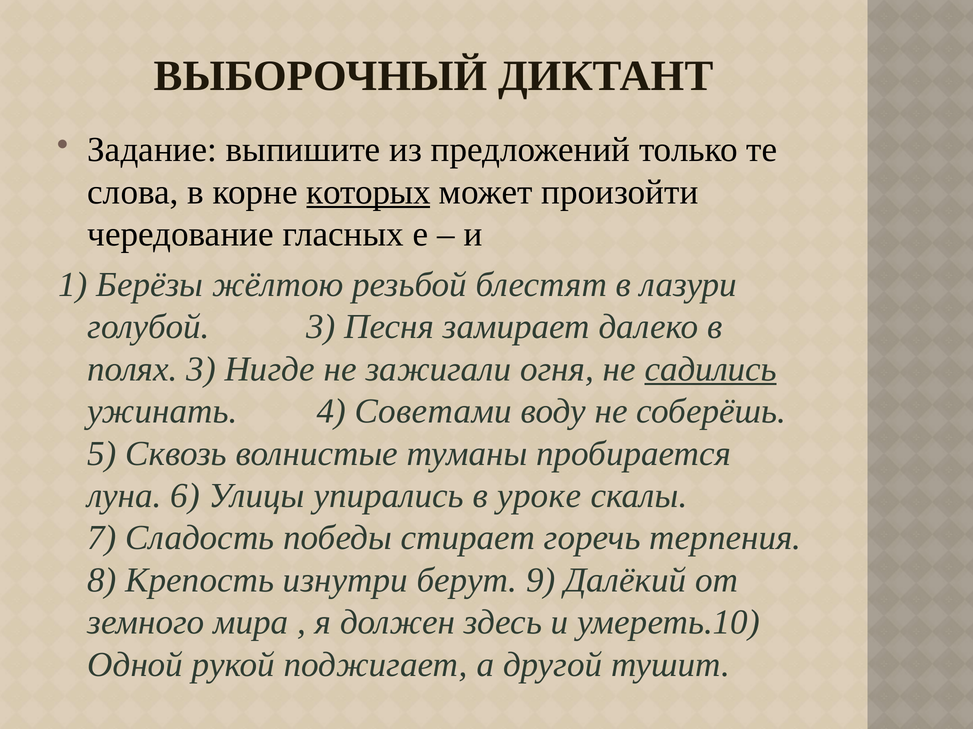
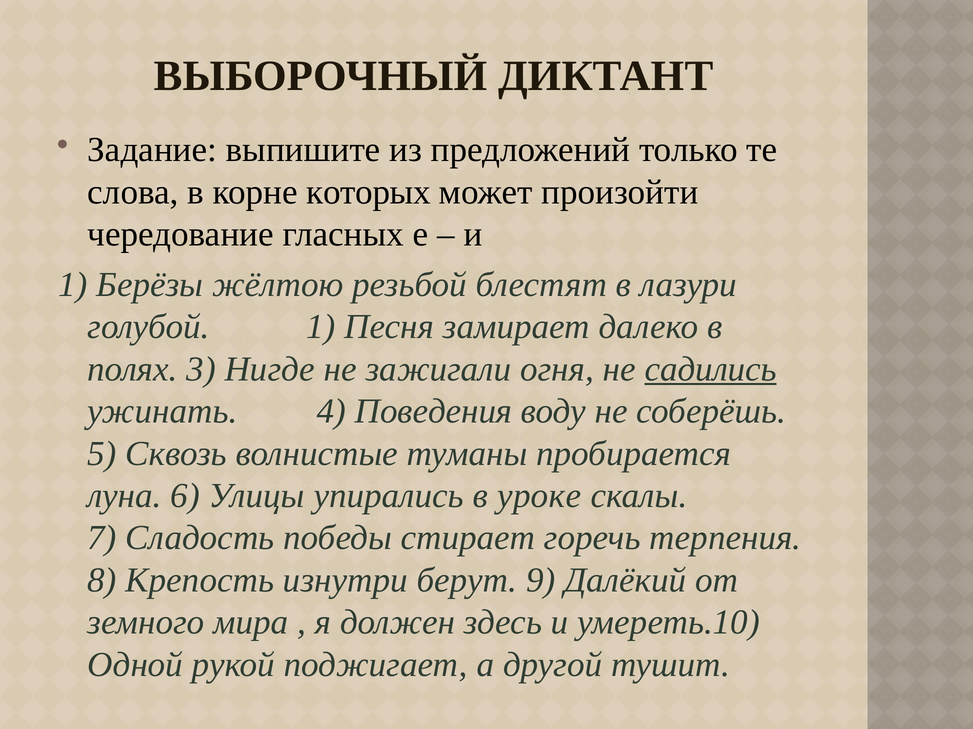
которых underline: present -> none
голубой 3: 3 -> 1
Советами: Советами -> Поведения
